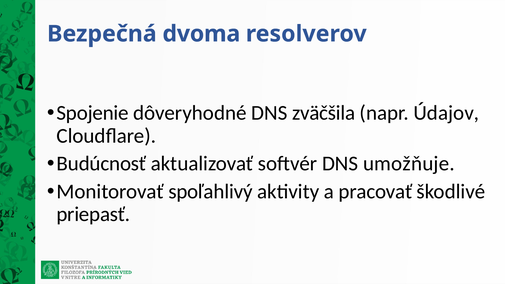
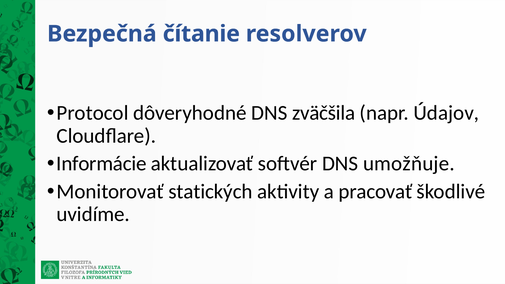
dvoma: dvoma -> čítanie
Spojenie: Spojenie -> Protocol
Budúcnosť: Budúcnosť -> Informácie
spoľahlivý: spoľahlivý -> statických
priepasť: priepasť -> uvidíme
